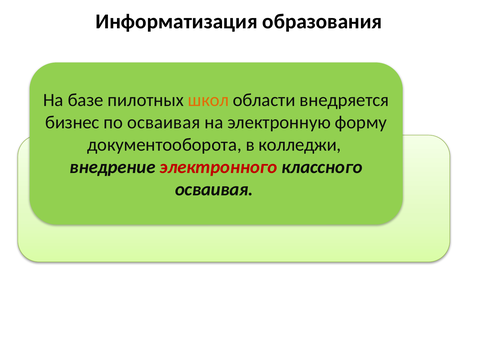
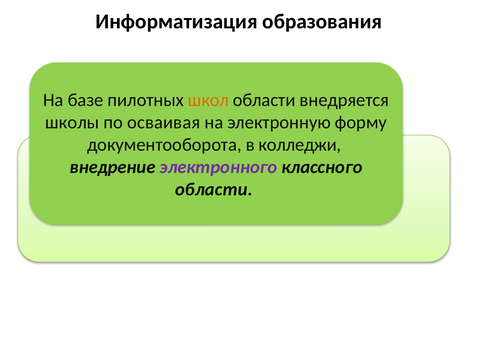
бизнес: бизнес -> школы
электронного colour: red -> purple
осваивая at (214, 189): осваивая -> области
